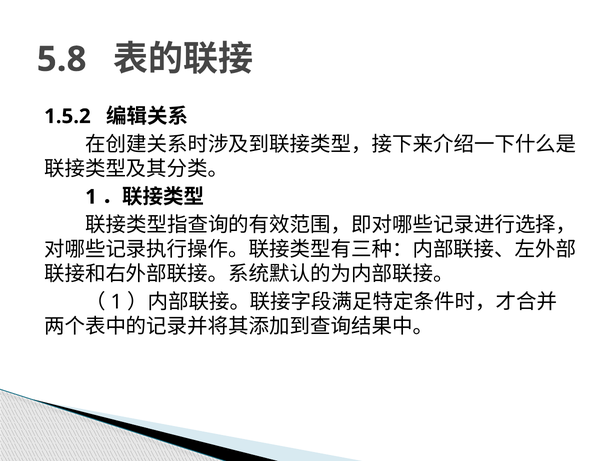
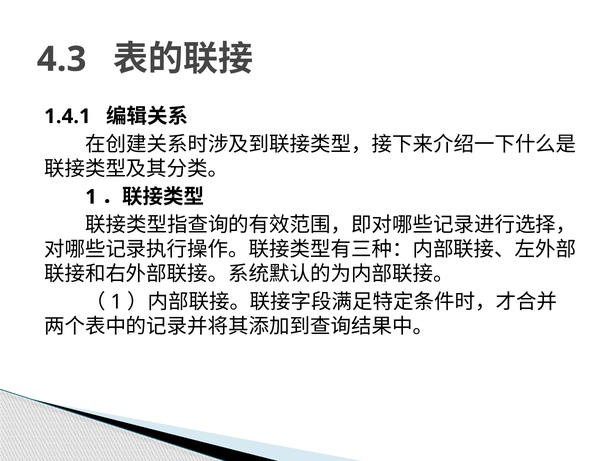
5.8: 5.8 -> 4.3
1.5.2: 1.5.2 -> 1.4.1
